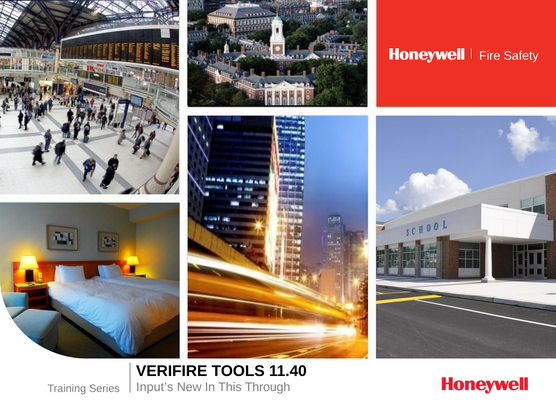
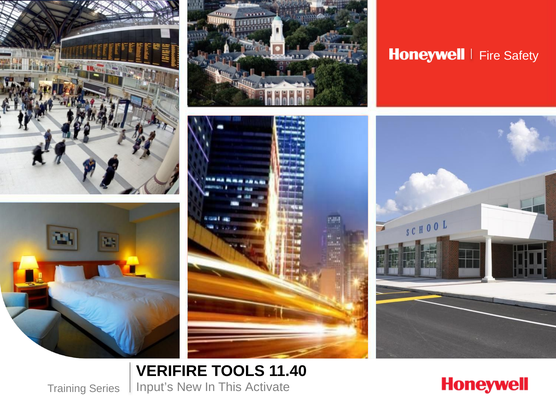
Through: Through -> Activate
